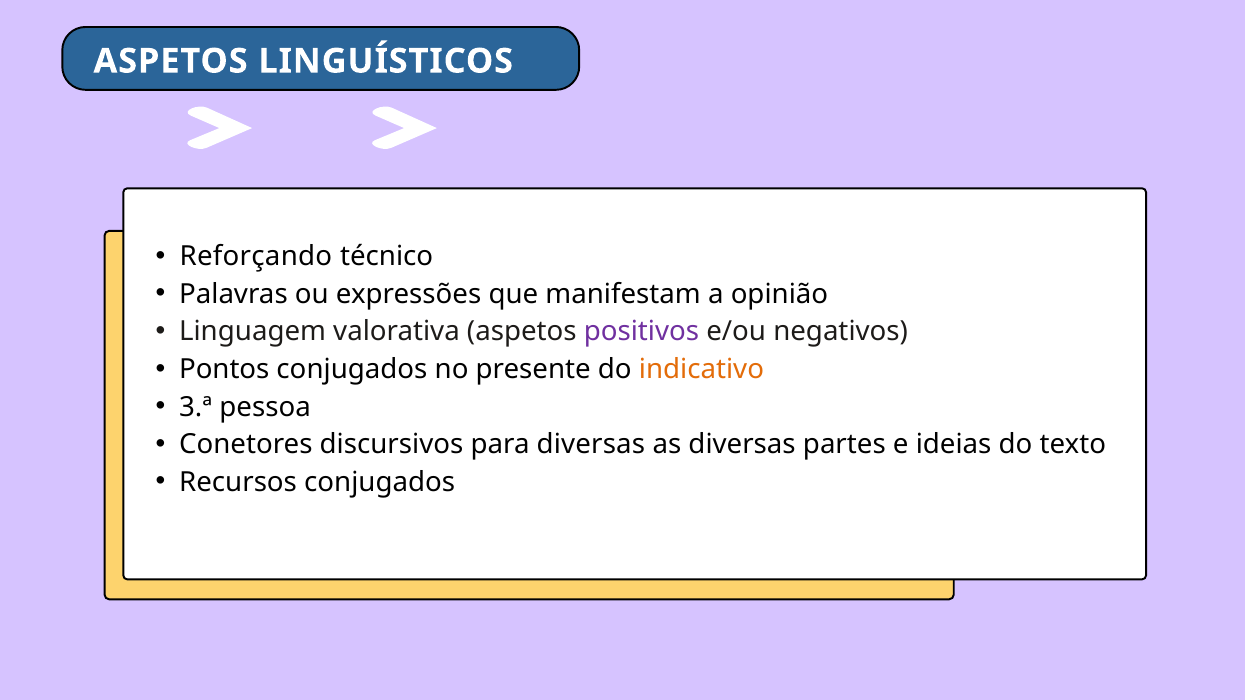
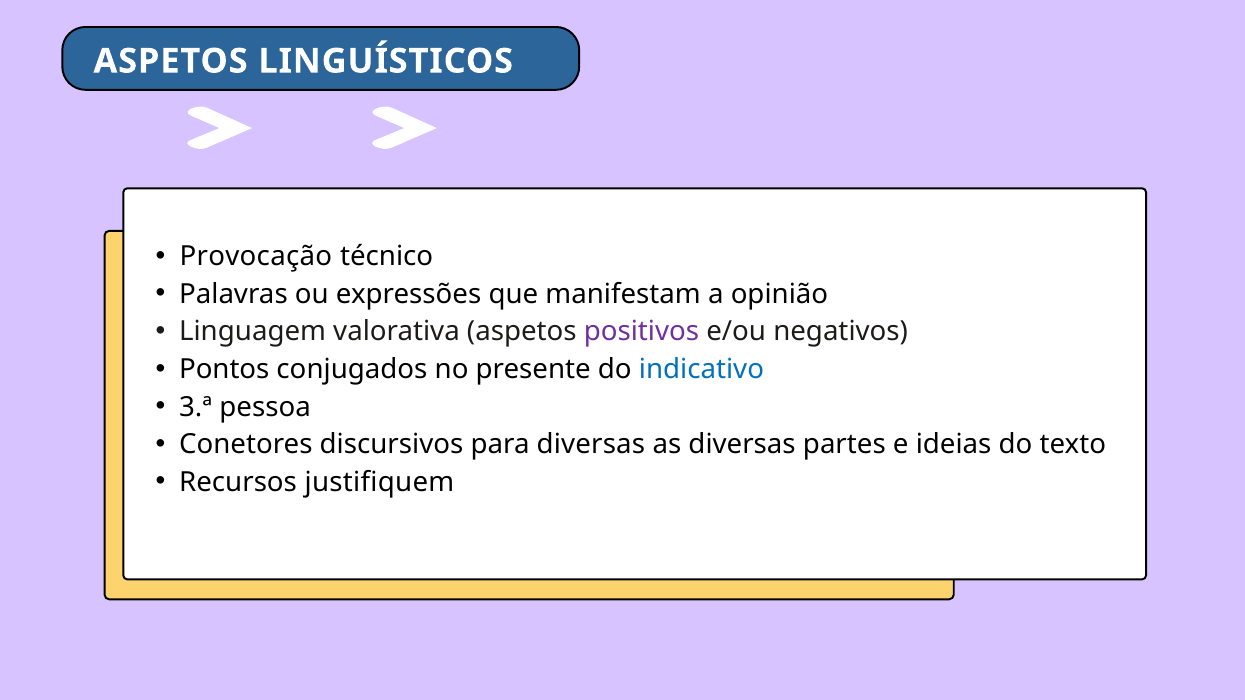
Reforçando: Reforçando -> Provocação
indicativo colour: orange -> blue
Recursos conjugados: conjugados -> justifiquem
